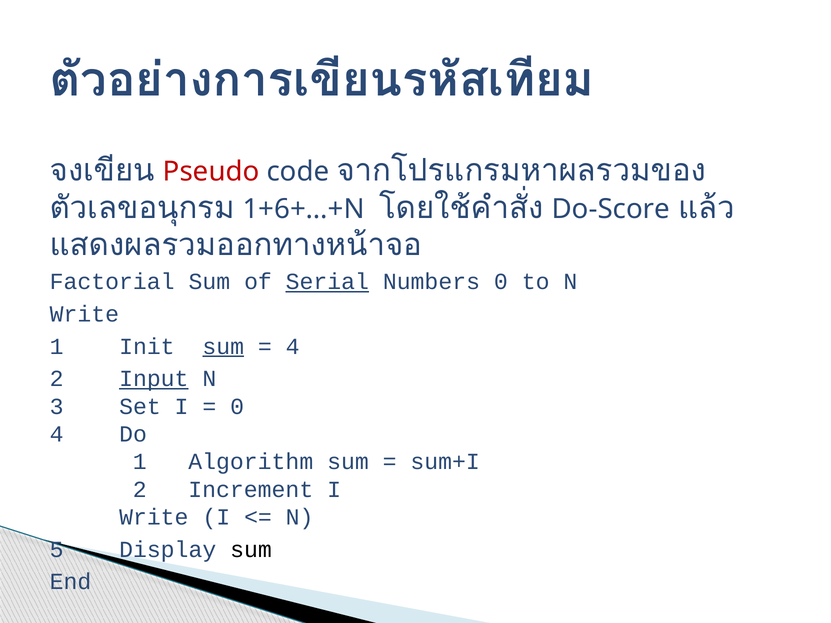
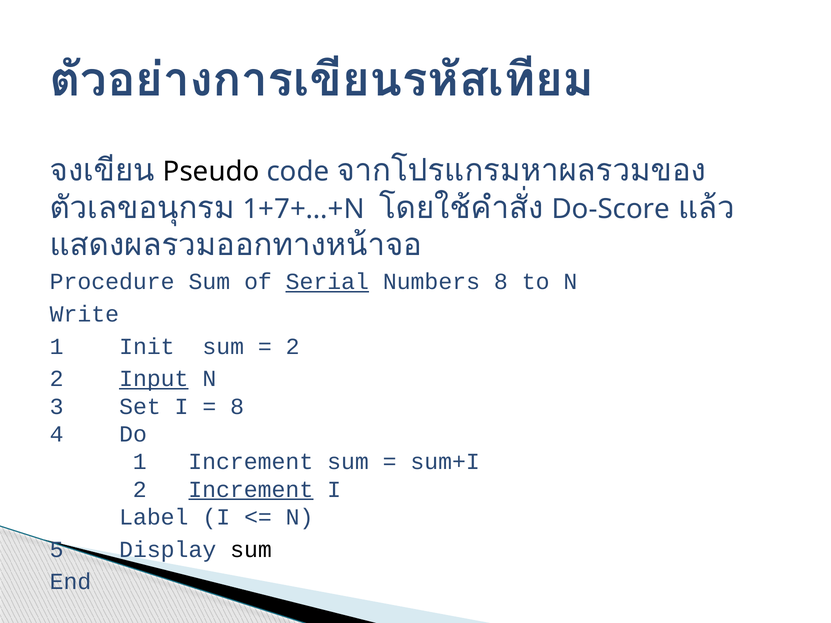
Pseudo colour: red -> black
1+6+…+N: 1+6+…+N -> 1+7+…+N
Factorial: Factorial -> Procedure
Numbers 0: 0 -> 8
sum at (223, 347) underline: present -> none
4 at (293, 347): 4 -> 2
0 at (237, 407): 0 -> 8
1 Algorithm: Algorithm -> Increment
Increment at (251, 490) underline: none -> present
Write at (154, 517): Write -> Label
